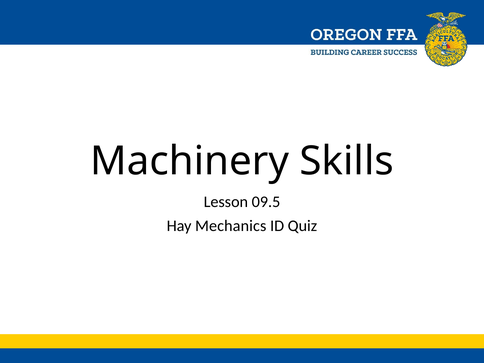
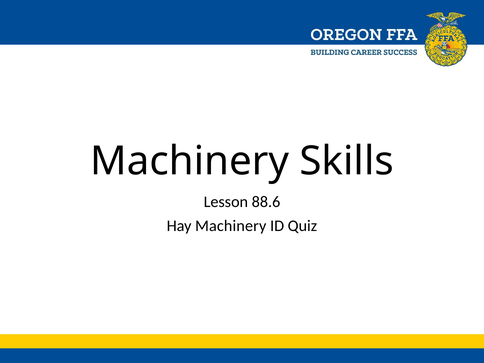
09.5: 09.5 -> 88.6
Hay Mechanics: Mechanics -> Machinery
